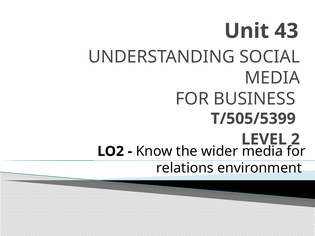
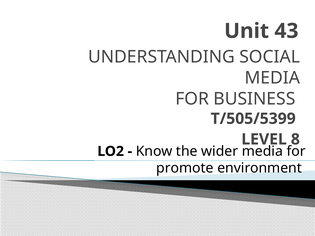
2: 2 -> 8
relations: relations -> promote
